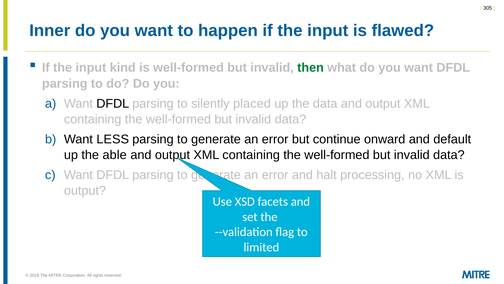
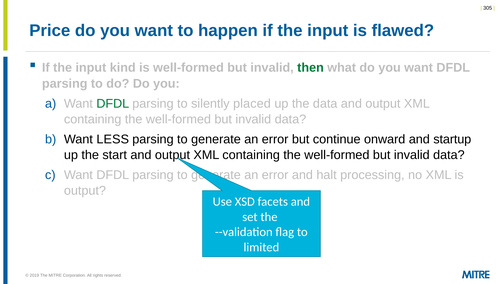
Inner: Inner -> Price
DFDL at (113, 103) colour: black -> green
default: default -> startup
able: able -> start
